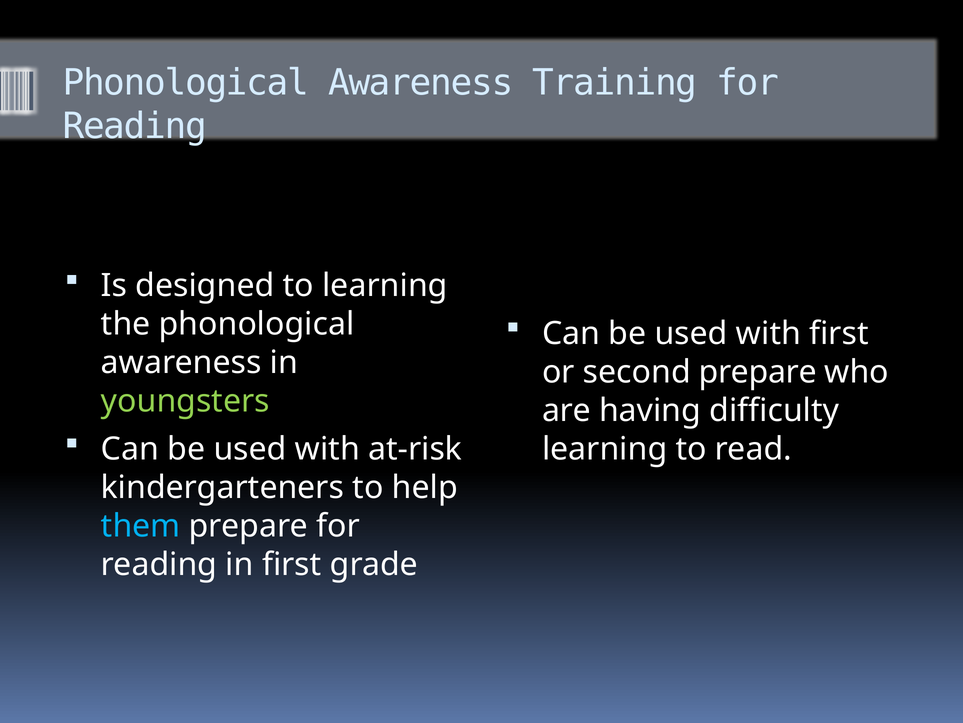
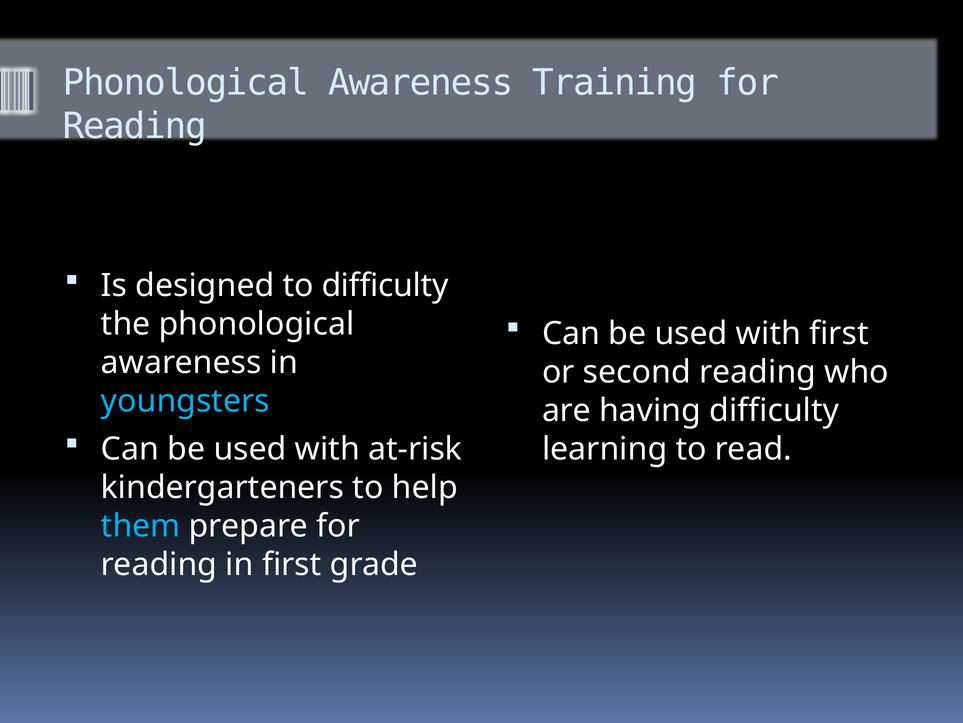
to learning: learning -> difficulty
second prepare: prepare -> reading
youngsters colour: light green -> light blue
